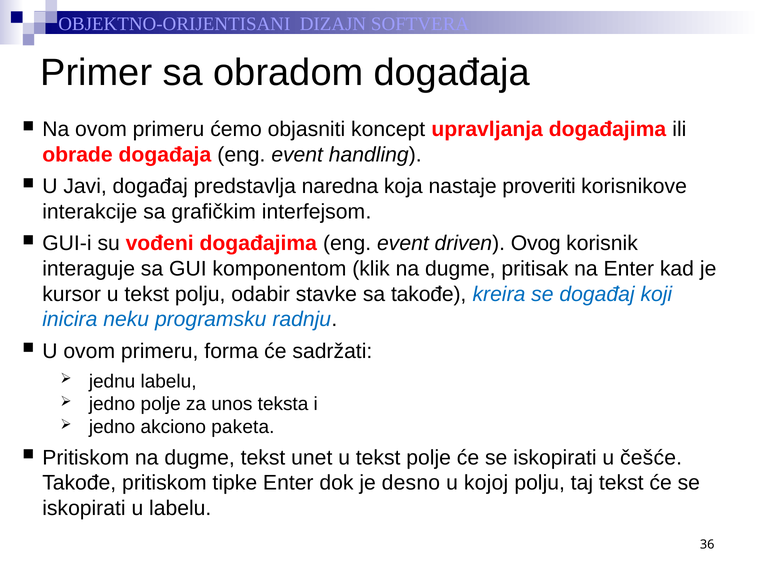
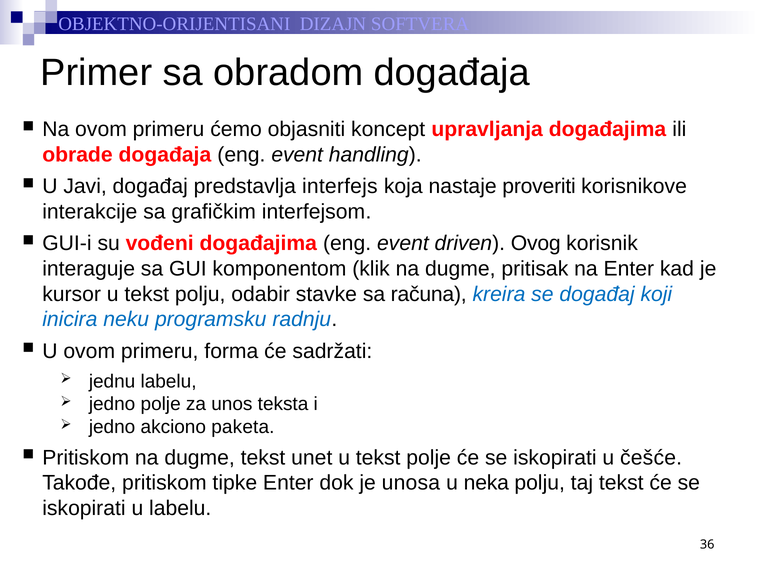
naredna: naredna -> interfejs
sa takođe: takođe -> računa
desno: desno -> unosa
kojoj: kojoj -> neka
